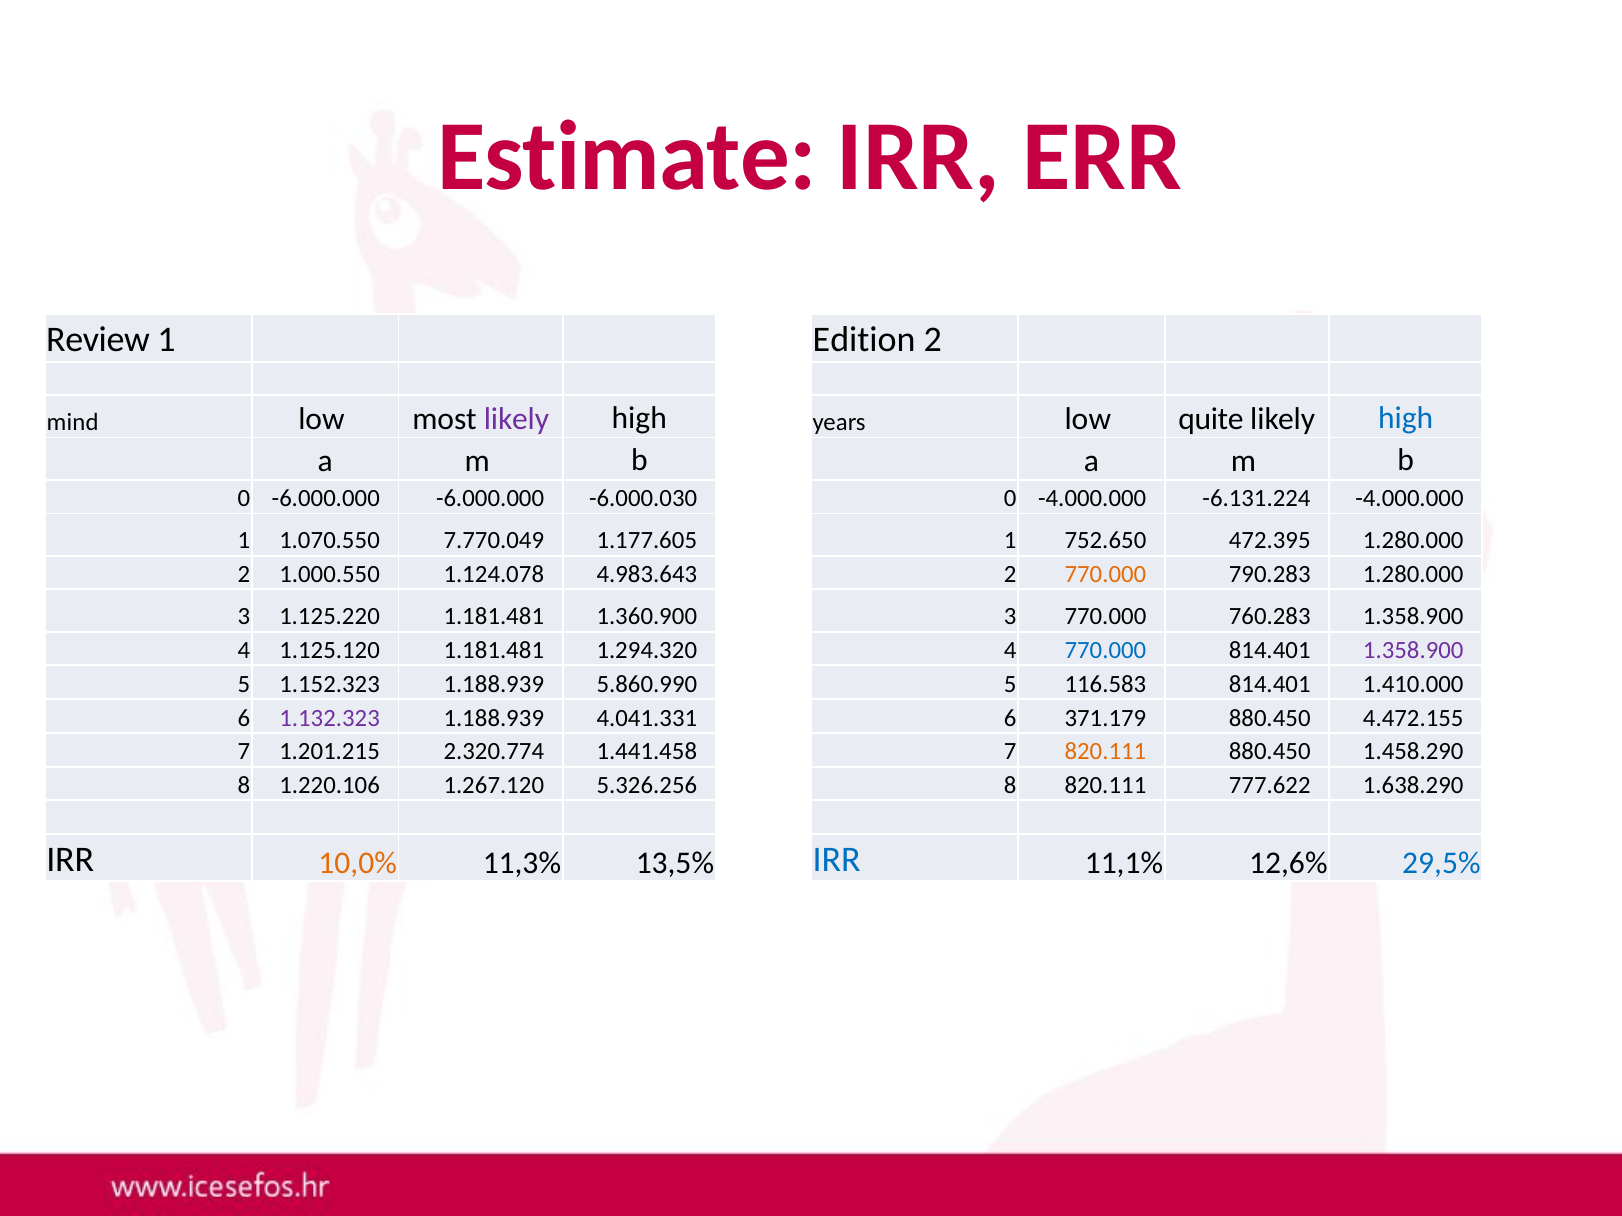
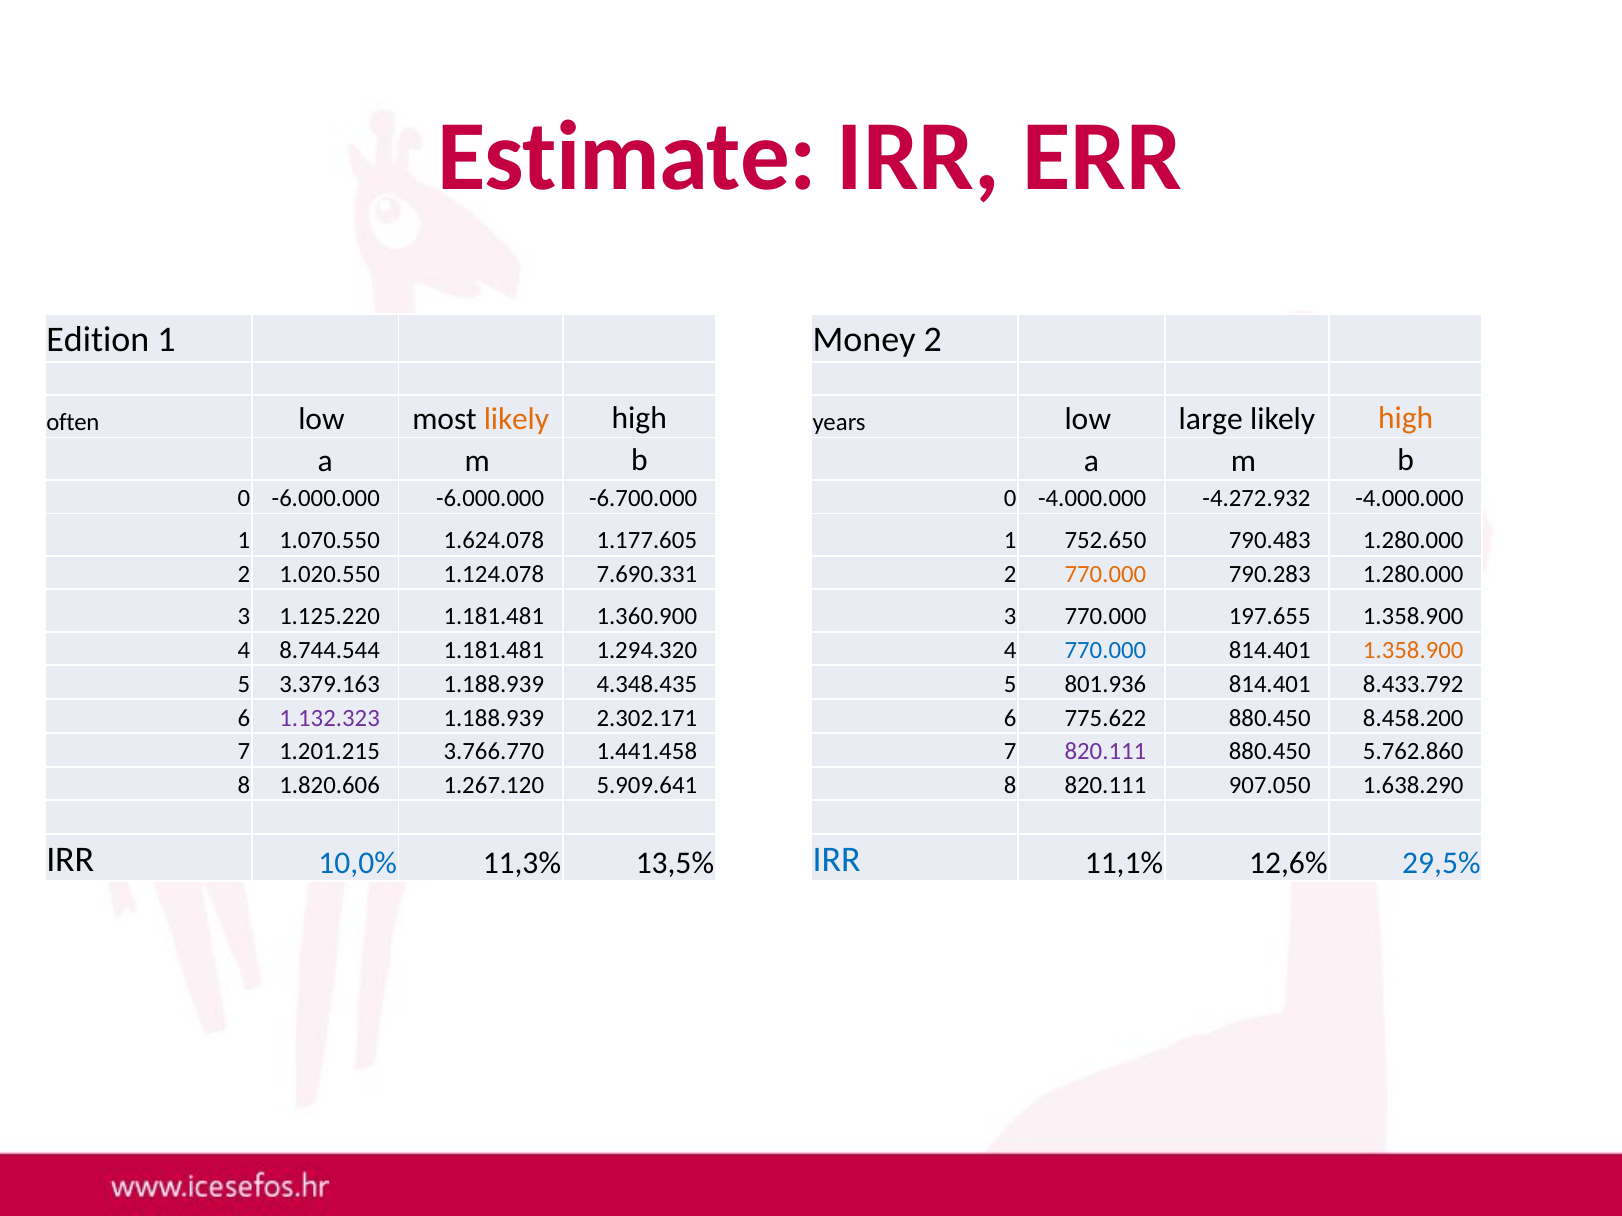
Review: Review -> Edition
Edition: Edition -> Money
mind: mind -> often
likely at (516, 419) colour: purple -> orange
quite: quite -> large
high at (1406, 418) colour: blue -> orange
-6.000.030: -6.000.030 -> -6.700.000
-6.131.224: -6.131.224 -> -4.272.932
7.770.049: 7.770.049 -> 1.624.078
472.395: 472.395 -> 790.483
1.000.550: 1.000.550 -> 1.020.550
4.983.643: 4.983.643 -> 7.690.331
760.283: 760.283 -> 197.655
1.125.120: 1.125.120 -> 8.744.544
1.358.900 at (1413, 651) colour: purple -> orange
1.152.323: 1.152.323 -> 3.379.163
5.860.990: 5.860.990 -> 4.348.435
116.583: 116.583 -> 801.936
1.410.000: 1.410.000 -> 8.433.792
4.041.331: 4.041.331 -> 2.302.171
371.179: 371.179 -> 775.622
4.472.155: 4.472.155 -> 8.458.200
2.320.774: 2.320.774 -> 3.766.770
820.111 at (1105, 752) colour: orange -> purple
1.458.290: 1.458.290 -> 5.762.860
1.220.106: 1.220.106 -> 1.820.606
5.326.256: 5.326.256 -> 5.909.641
777.622: 777.622 -> 907.050
10,0% colour: orange -> blue
